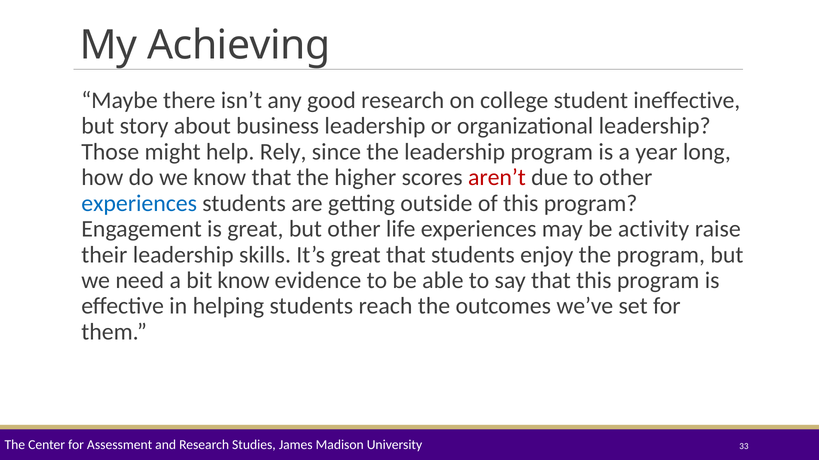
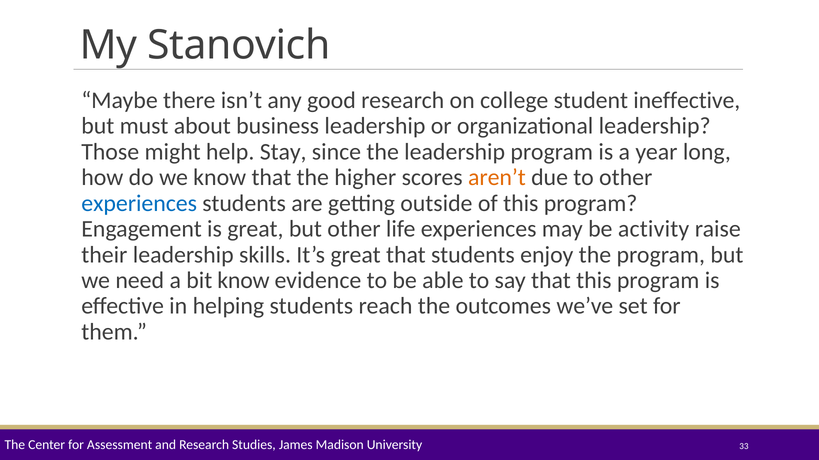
Achieving: Achieving -> Stanovich
story: story -> must
Rely: Rely -> Stay
aren’t colour: red -> orange
